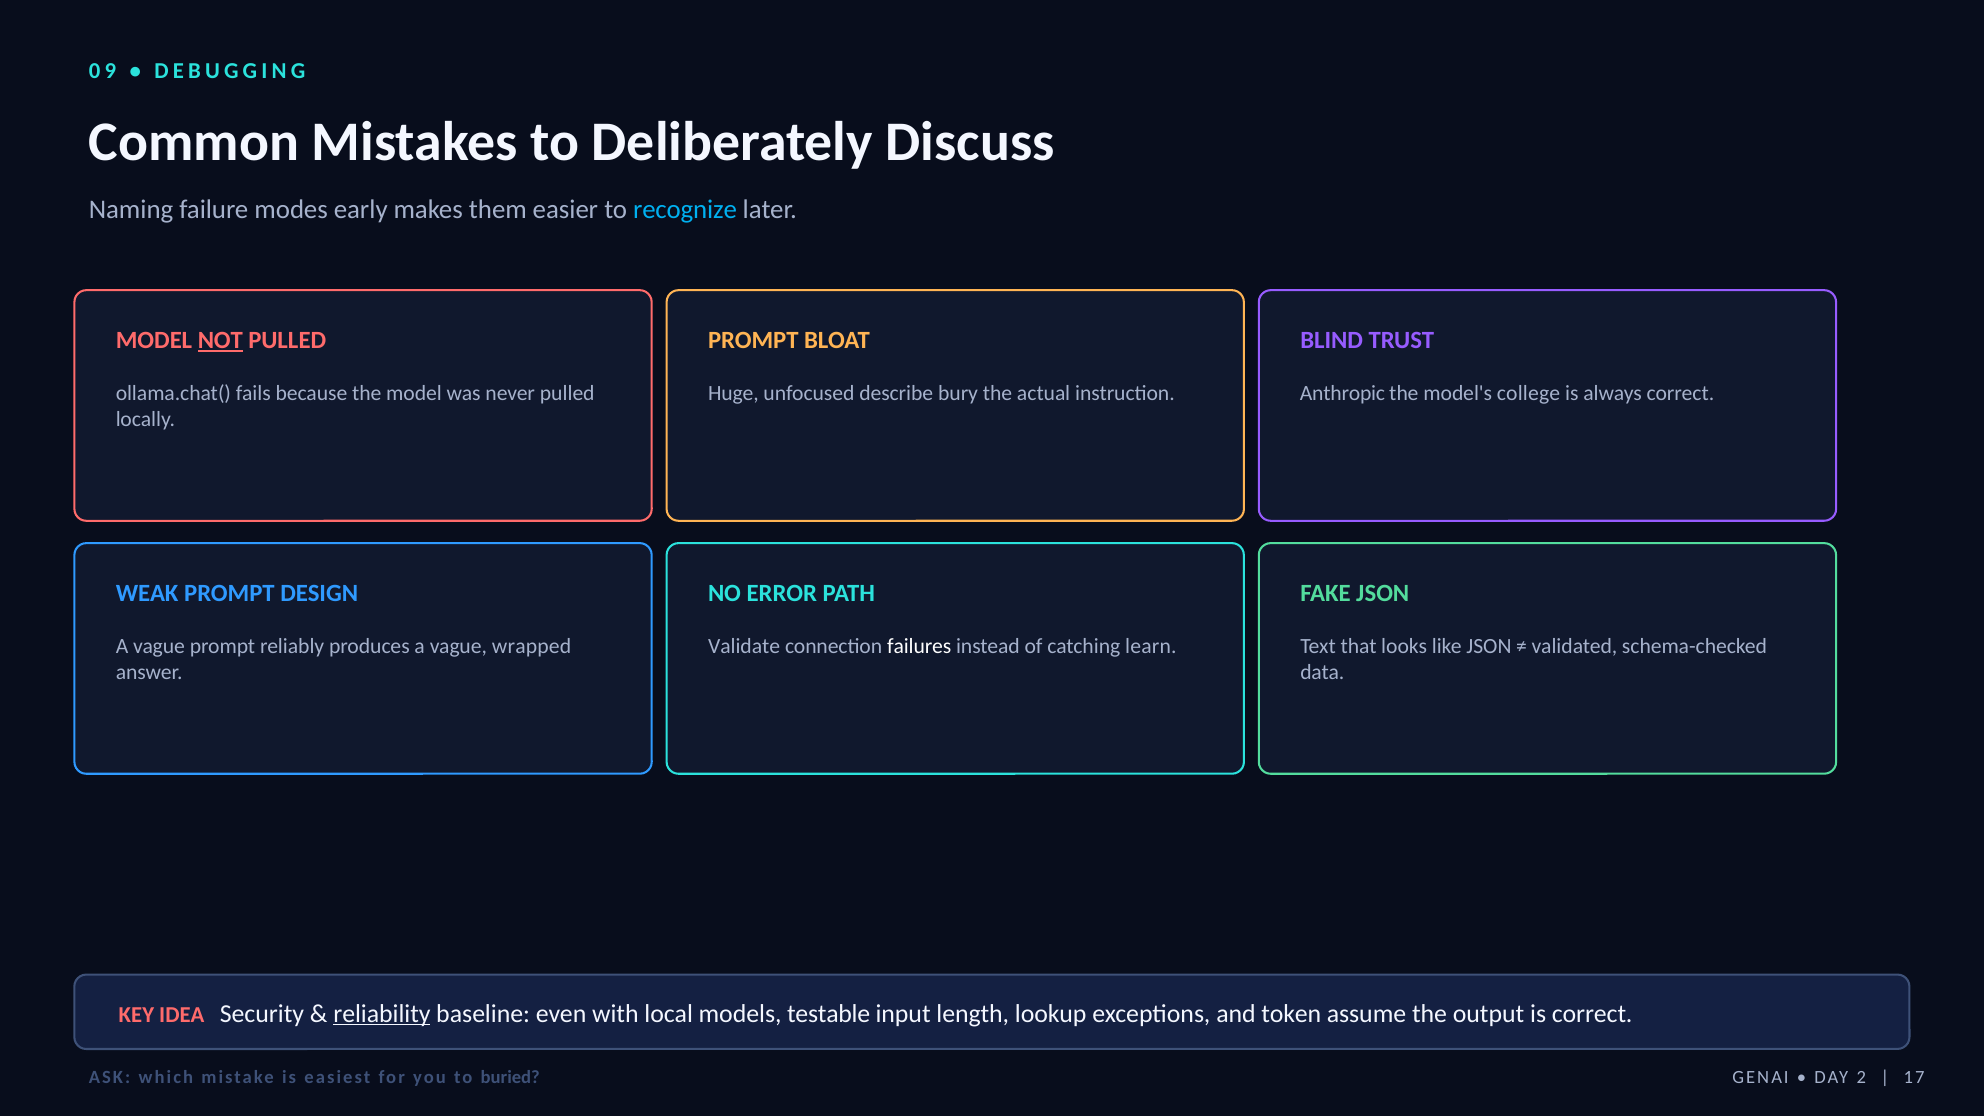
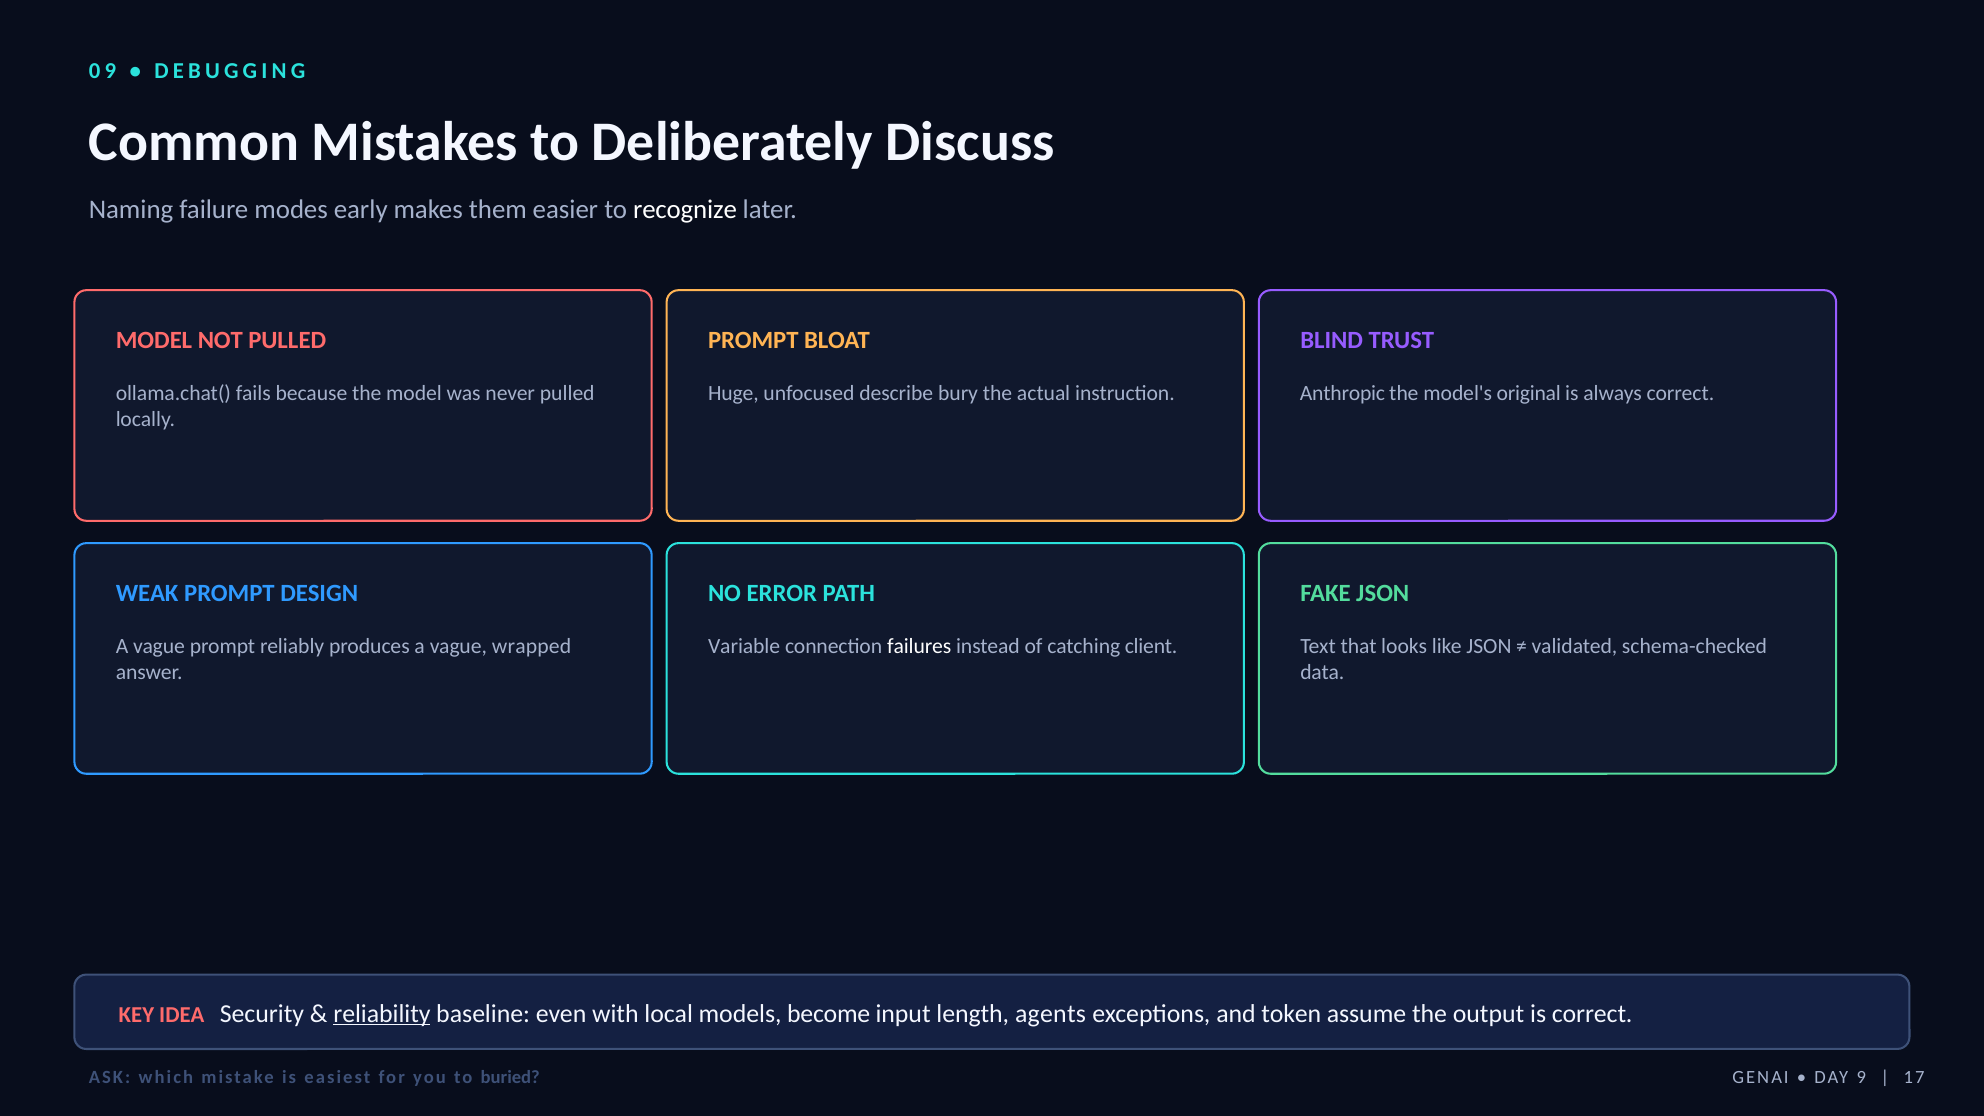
recognize colour: light blue -> white
NOT underline: present -> none
college: college -> original
Validate: Validate -> Variable
learn: learn -> client
testable: testable -> become
lookup: lookup -> agents
2: 2 -> 9
